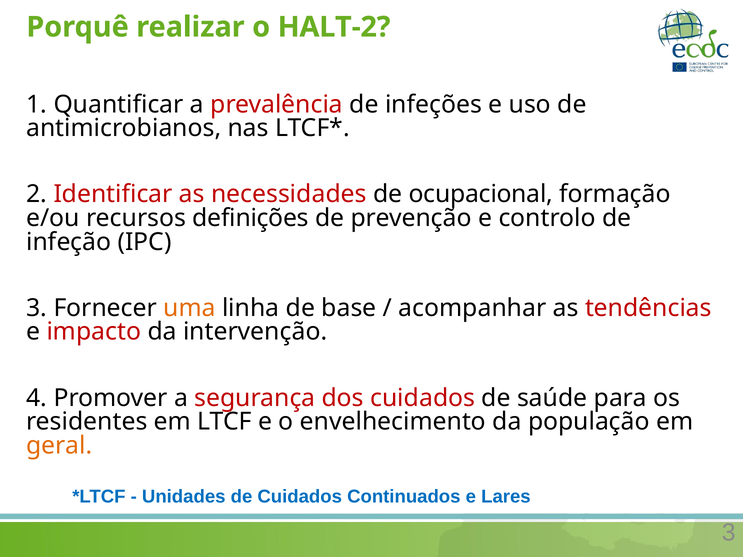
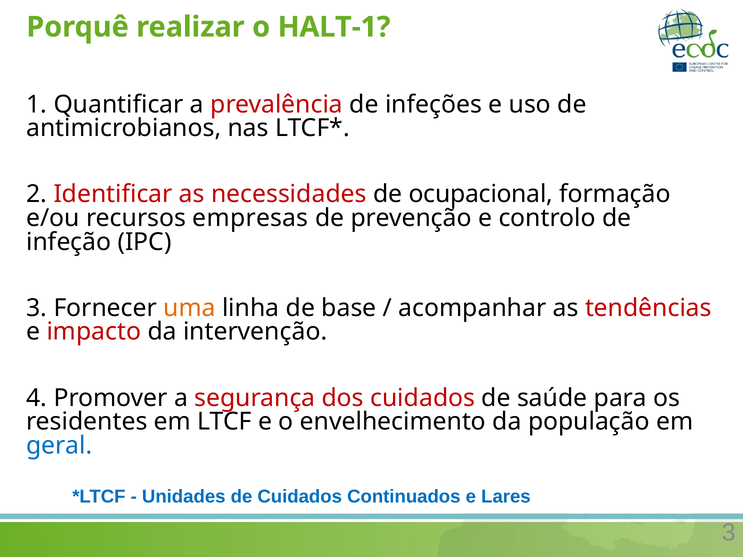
HALT-2: HALT-2 -> HALT-1
definições: definições -> empresas
geral colour: orange -> blue
